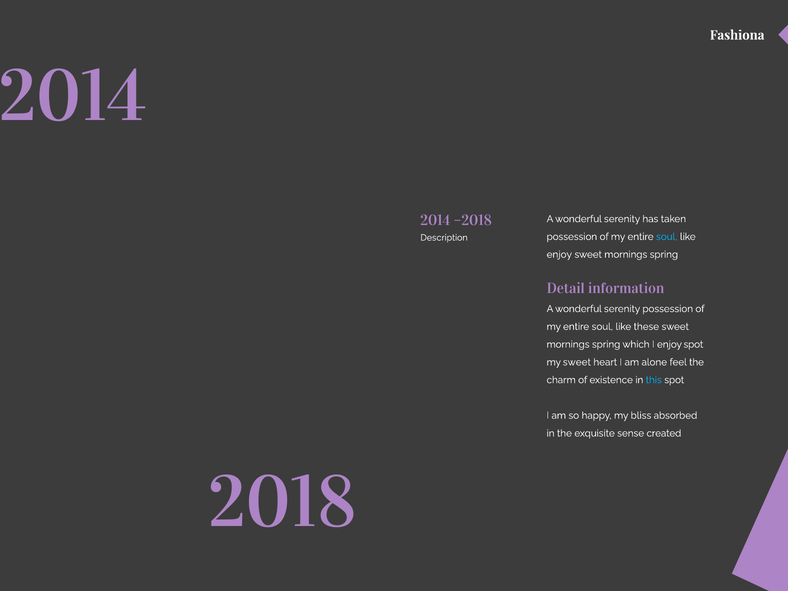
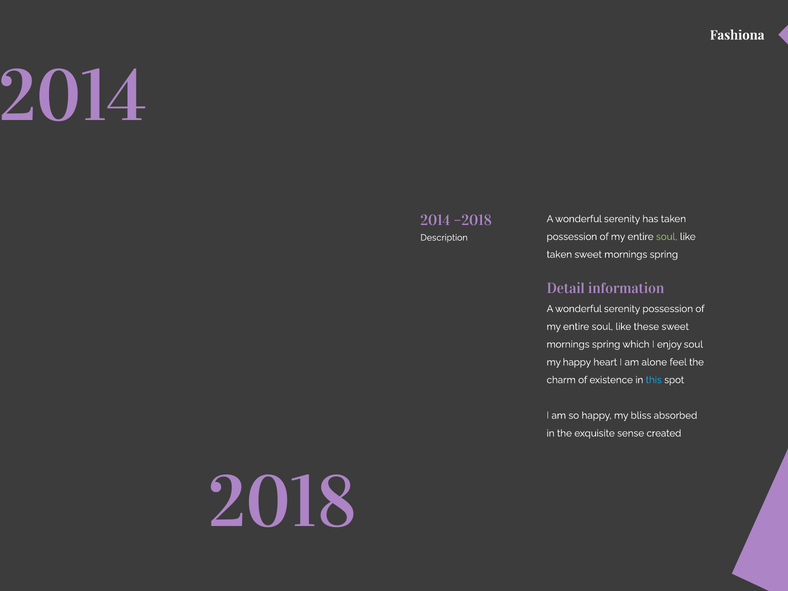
soul at (667, 237) colour: light blue -> light green
enjoy at (559, 254): enjoy -> taken
enjoy spot: spot -> soul
my sweet: sweet -> happy
